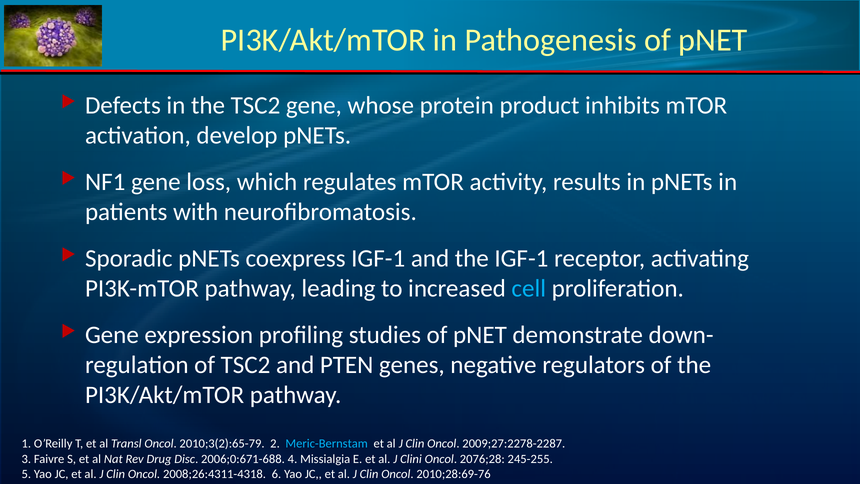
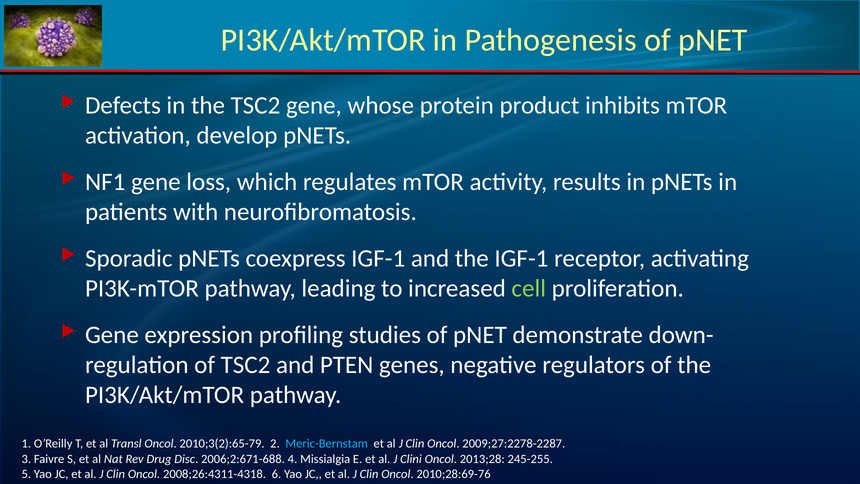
cell colour: light blue -> light green
2006;0:671-688: 2006;0:671-688 -> 2006;2:671-688
2076;28: 2076;28 -> 2013;28
